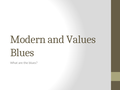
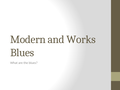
Values: Values -> Works
